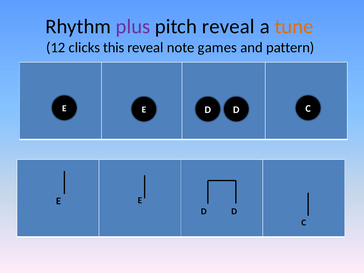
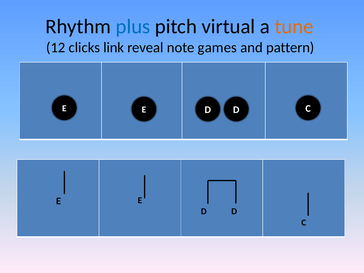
plus colour: purple -> blue
pitch reveal: reveal -> virtual
this: this -> link
